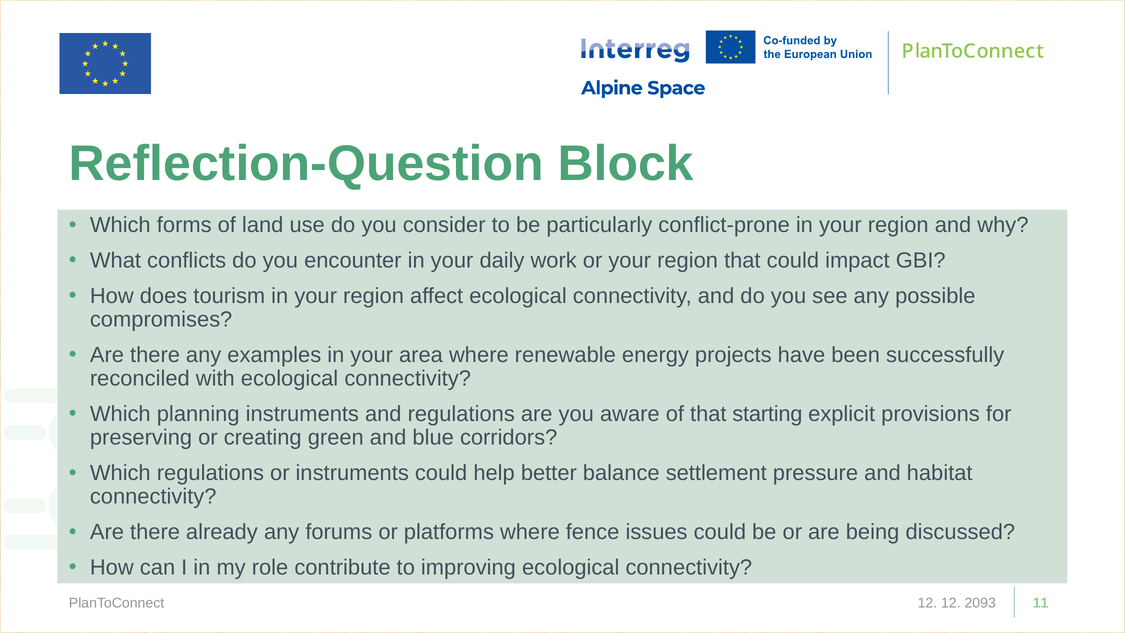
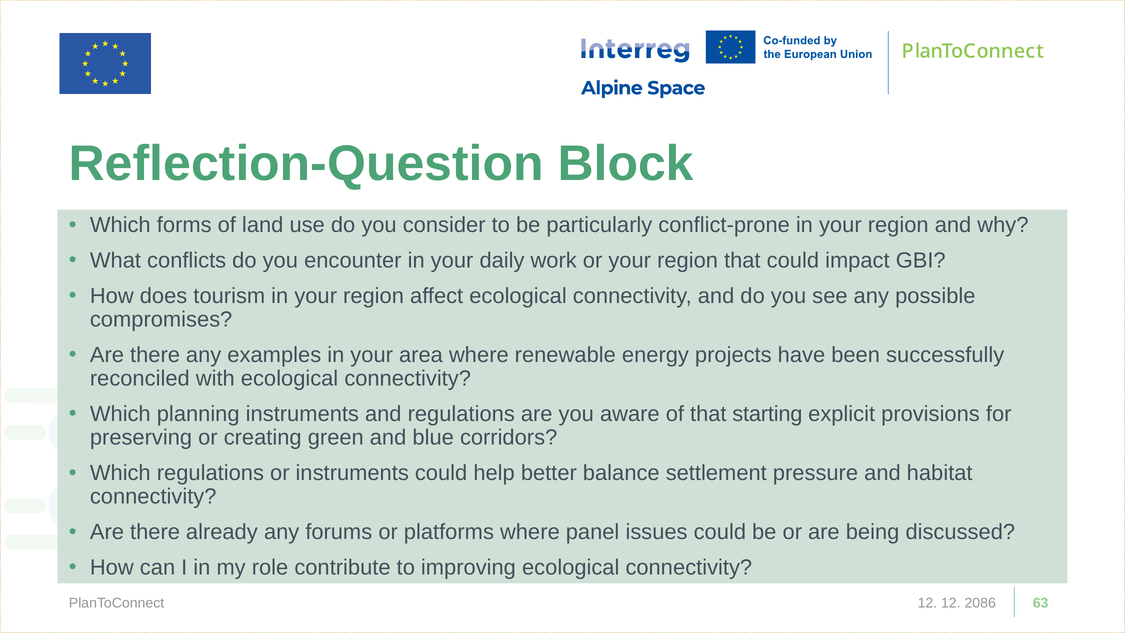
fence: fence -> panel
2093: 2093 -> 2086
11: 11 -> 63
